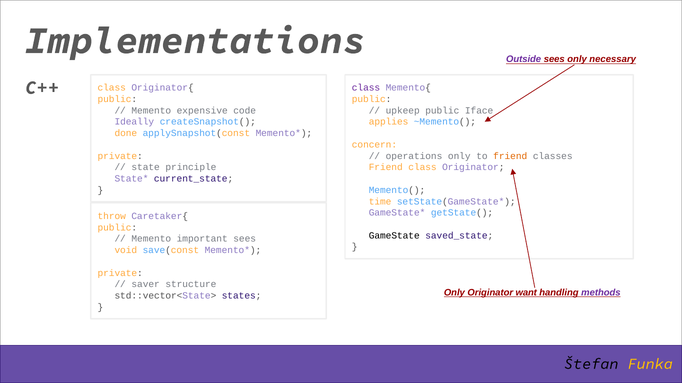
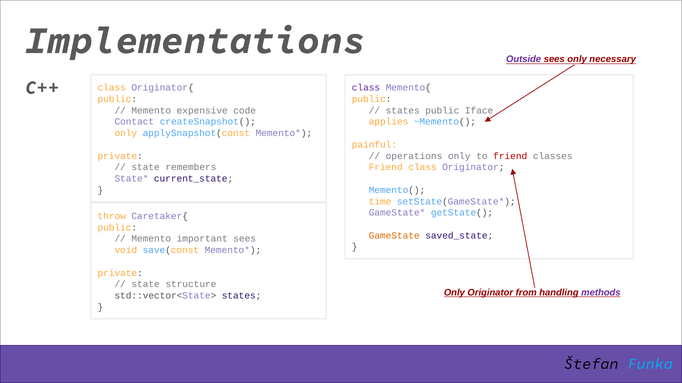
upkeep at (403, 111): upkeep -> states
Ideally: Ideally -> Contact
done at (126, 133): done -> only
concern: concern -> painful
friend at (510, 156) colour: orange -> red
principle: principle -> remembers
GameState colour: black -> orange
saver at (146, 285): saver -> state
want: want -> from
Funka colour: yellow -> light blue
